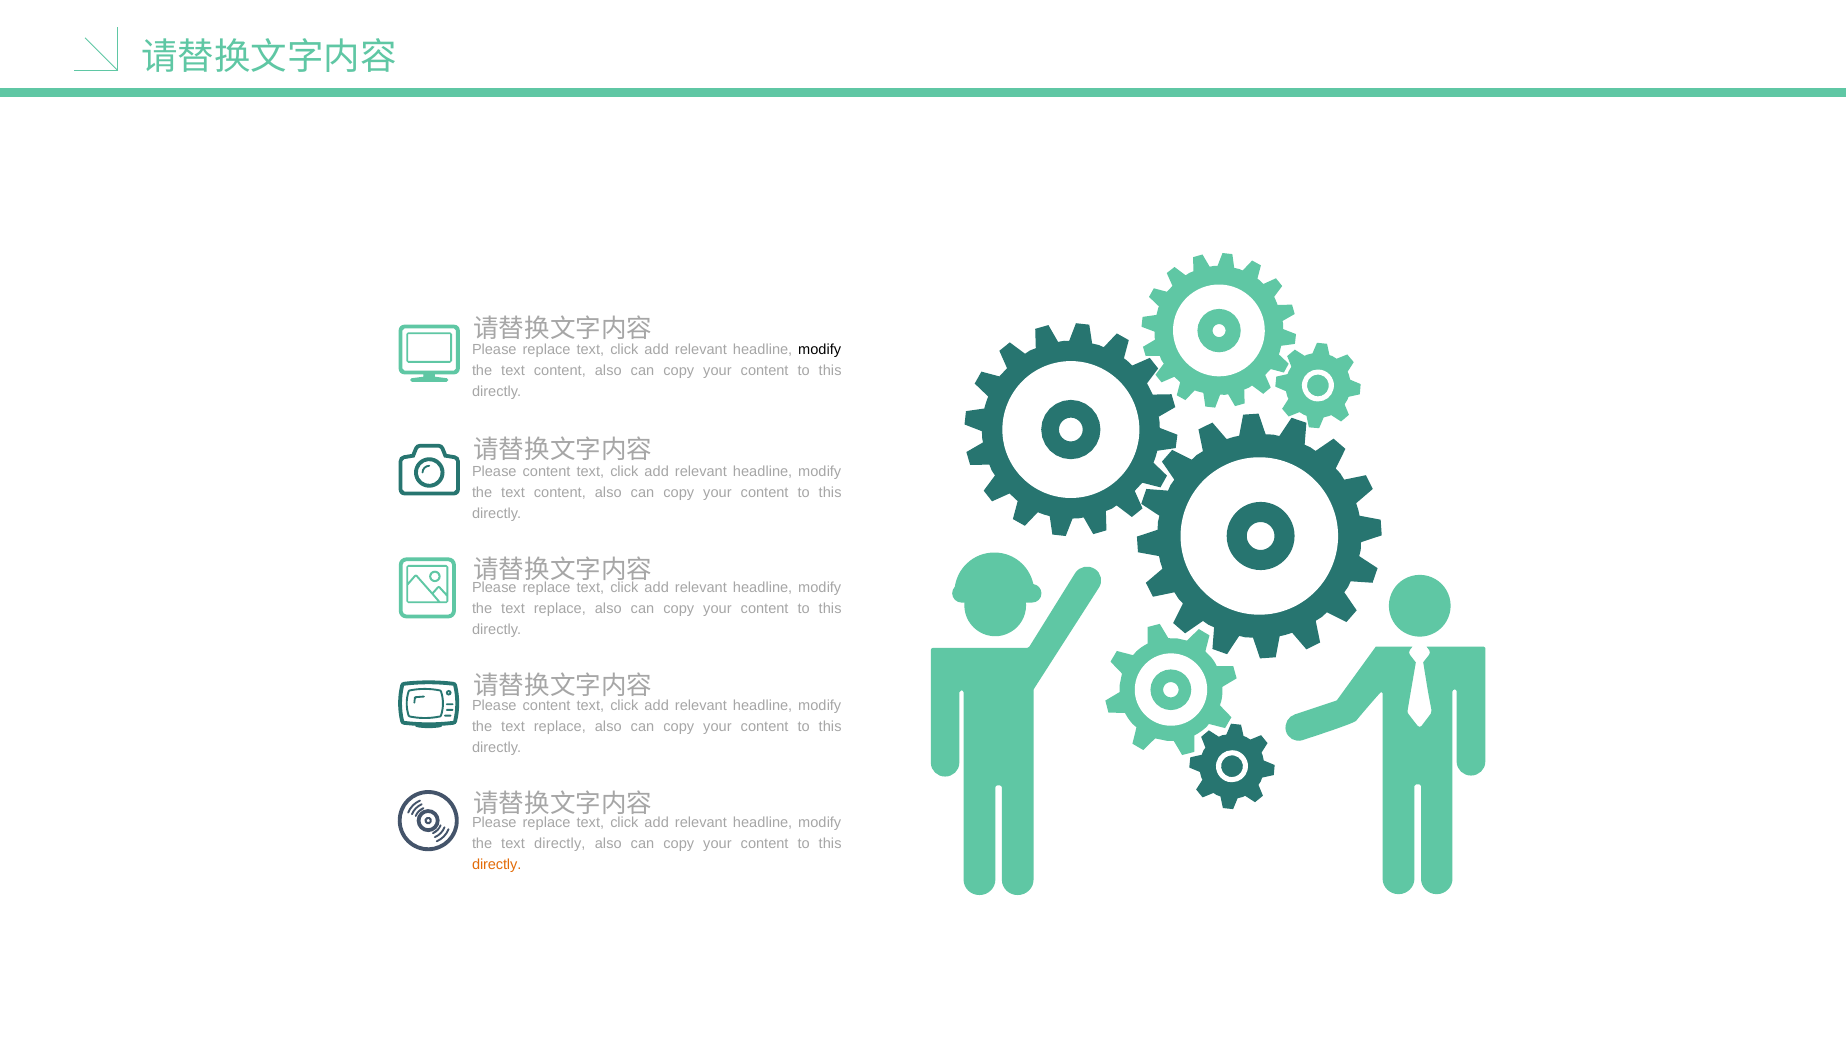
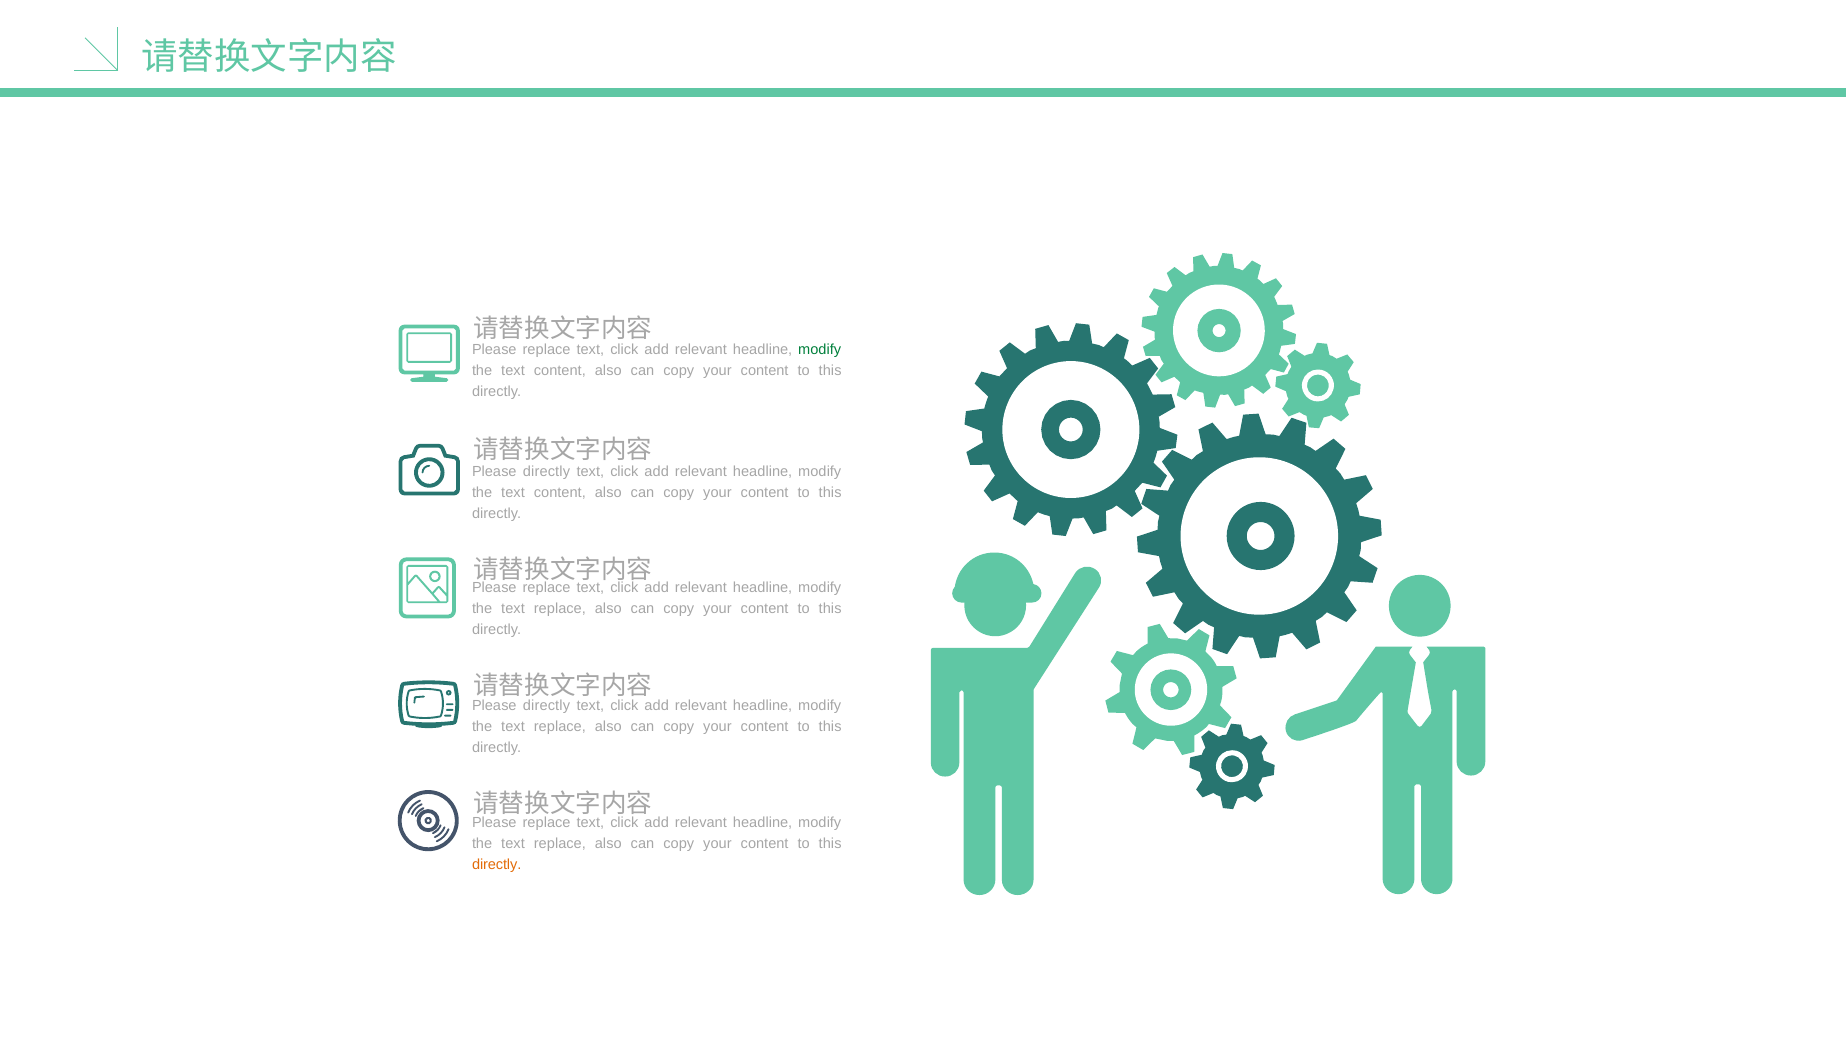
modify at (820, 349) colour: black -> green
content at (547, 472): content -> directly
content at (547, 705): content -> directly
directly at (560, 843): directly -> replace
